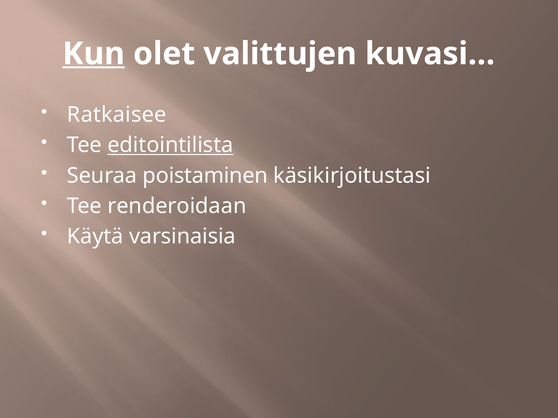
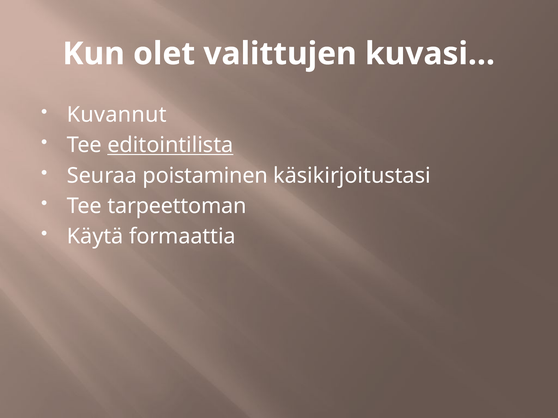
Kun underline: present -> none
Ratkaisee: Ratkaisee -> Kuvannut
renderoidaan: renderoidaan -> tarpeettoman
varsinaisia: varsinaisia -> formaattia
